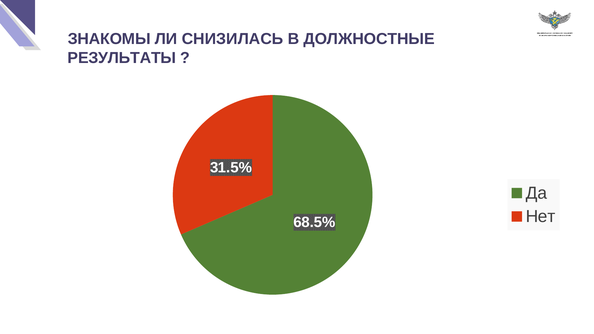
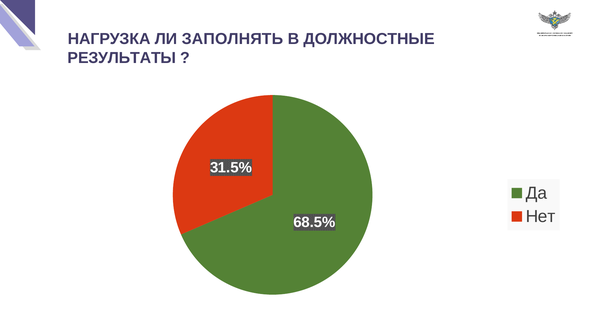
ЗНАКОМЫ: ЗНАКОМЫ -> НАГРУЗКА
СНИЗИЛАСЬ: СНИЗИЛАСЬ -> ЗАПОЛНЯТЬ
